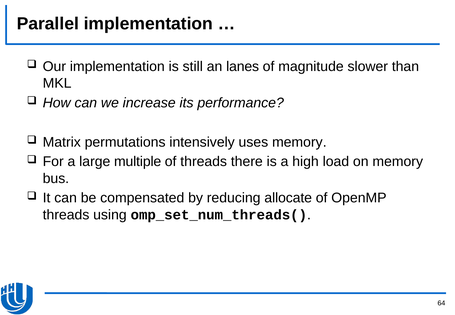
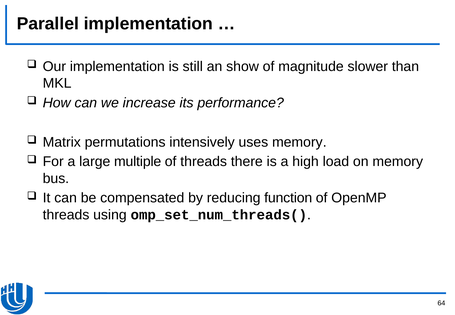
lanes: lanes -> show
allocate: allocate -> function
